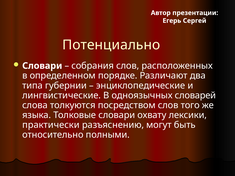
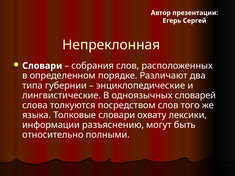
Потенциально: Потенциально -> Непреклонная
практически: практически -> информации
